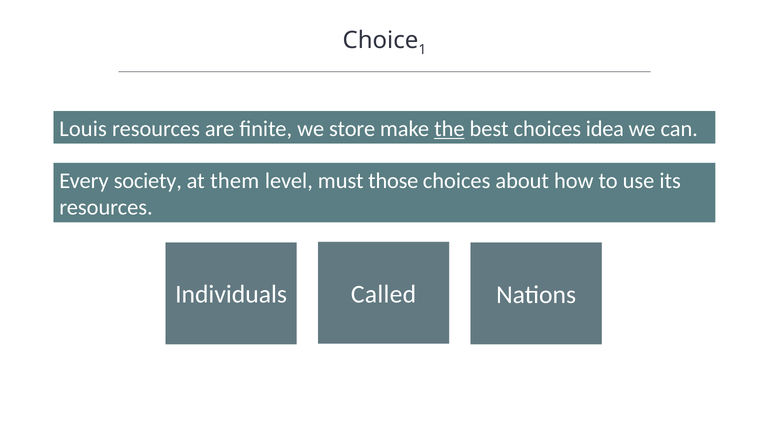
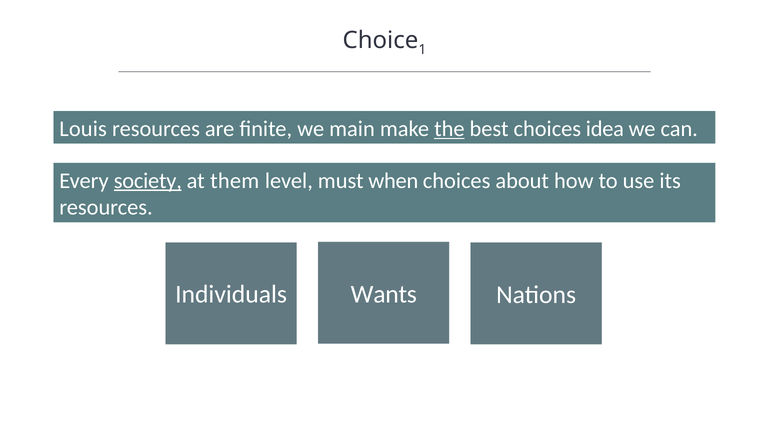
store: store -> main
society underline: none -> present
those: those -> when
Called: Called -> Wants
